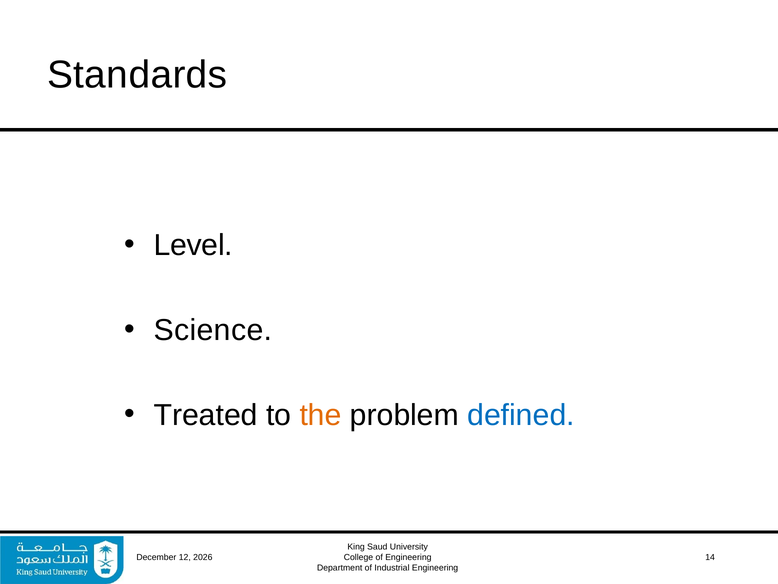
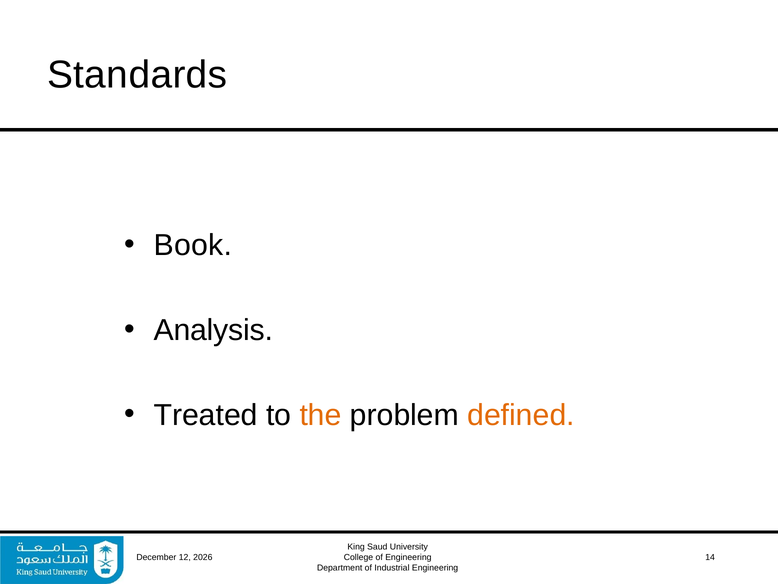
Level: Level -> Book
Science: Science -> Analysis
defined colour: blue -> orange
